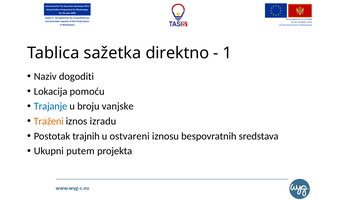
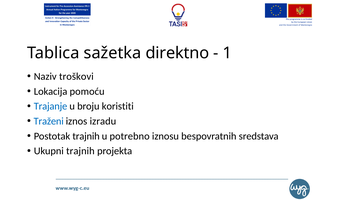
dogoditi: dogoditi -> troškovi
vanjske: vanjske -> koristiti
Traženi colour: orange -> blue
ostvareni: ostvareni -> potrebno
Ukupni putem: putem -> trajnih
